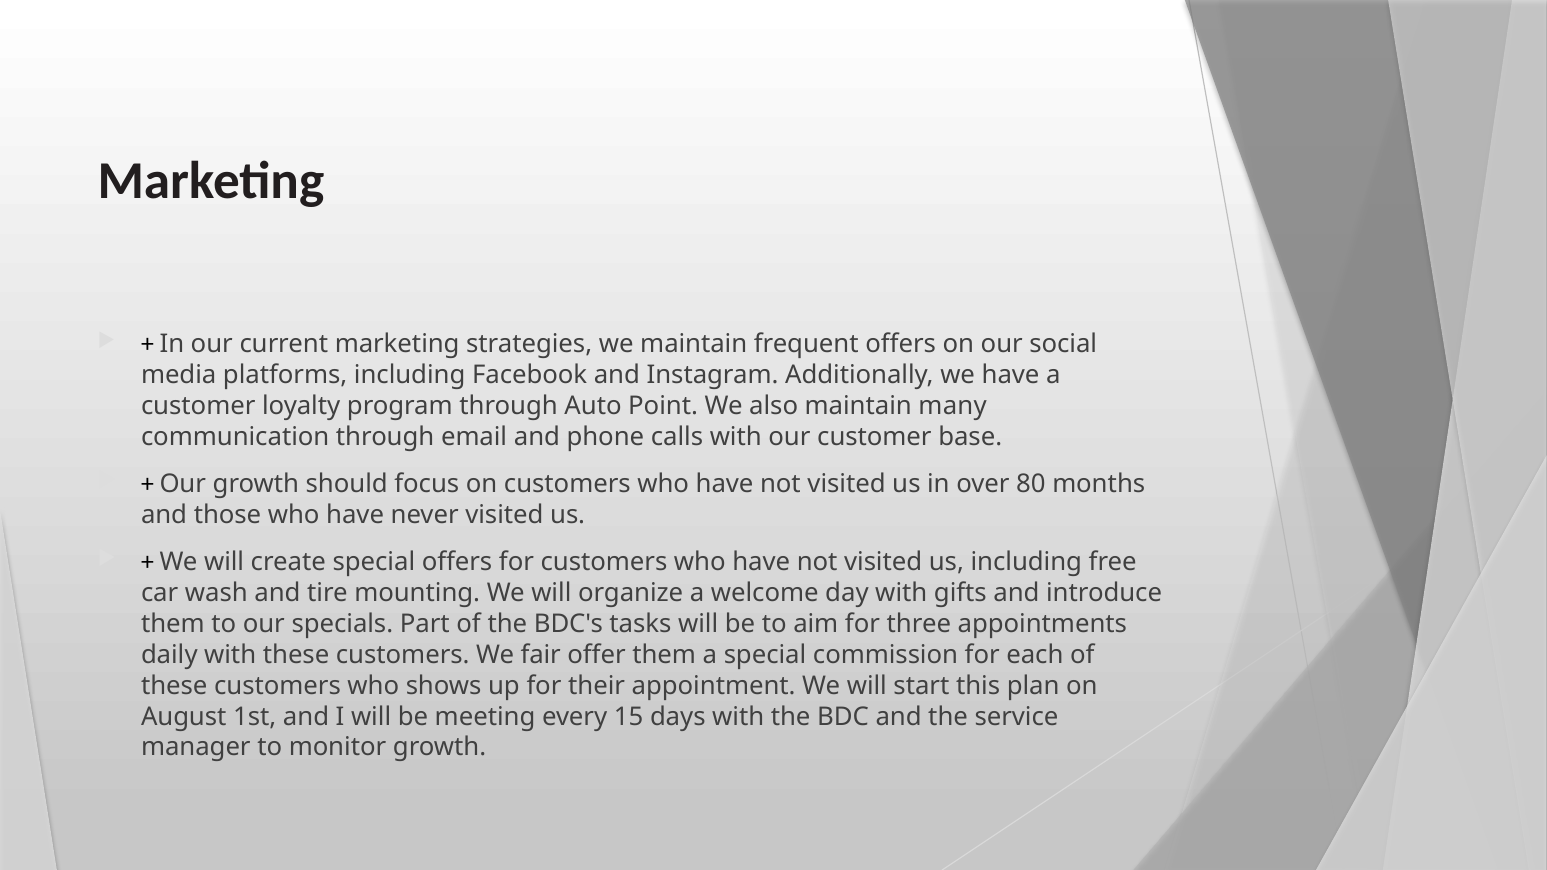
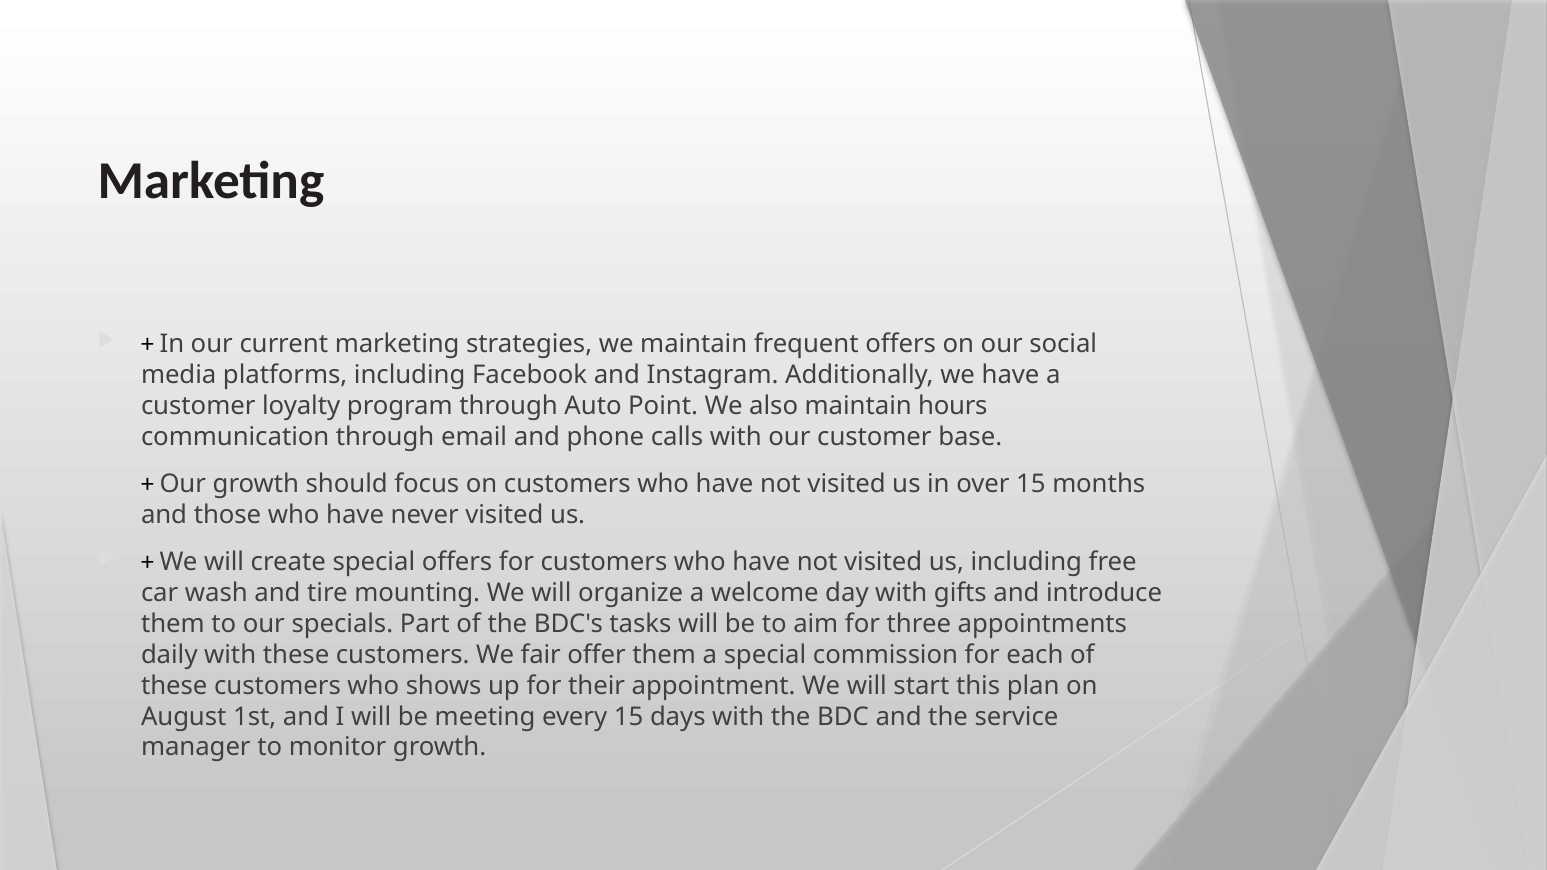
many: many -> hours
over 80: 80 -> 15
